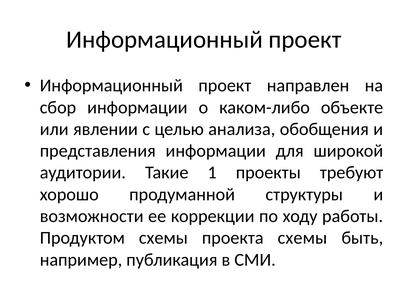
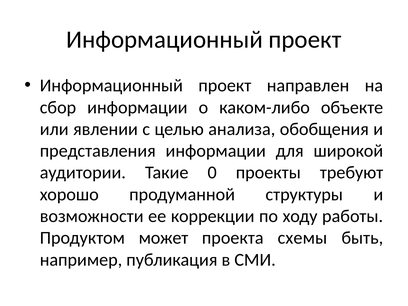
1: 1 -> 0
Продуктом схемы: схемы -> может
